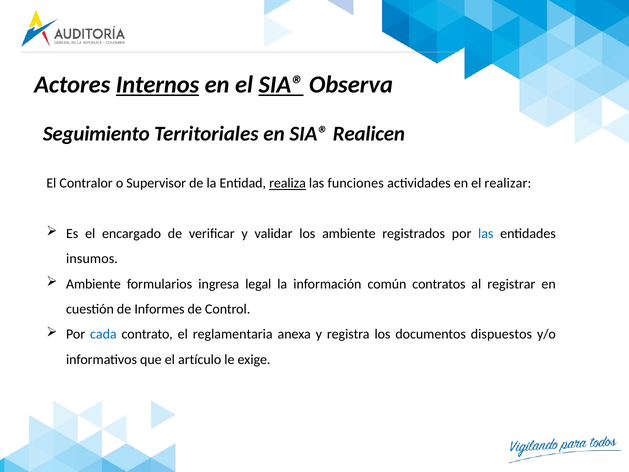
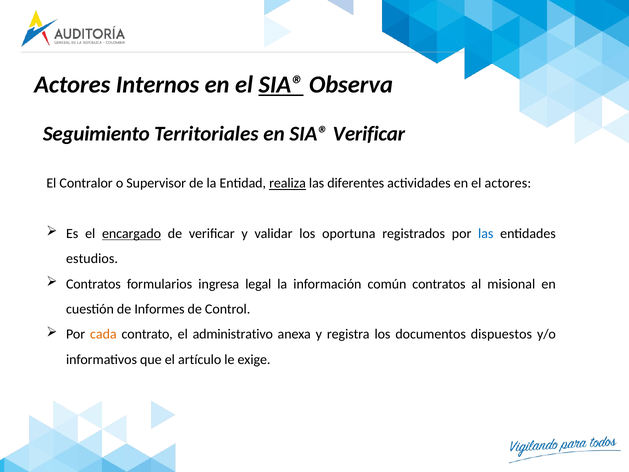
Internos underline: present -> none
SIA® Realicen: Realicen -> Verificar
funciones: funciones -> diferentes
el realizar: realizar -> actores
encargado underline: none -> present
los ambiente: ambiente -> oportuna
insumos: insumos -> estudios
Ambiente at (93, 284): Ambiente -> Contratos
registrar: registrar -> misional
cada colour: blue -> orange
reglamentaria: reglamentaria -> administrativo
